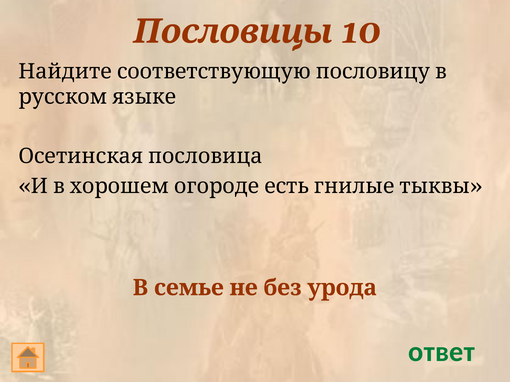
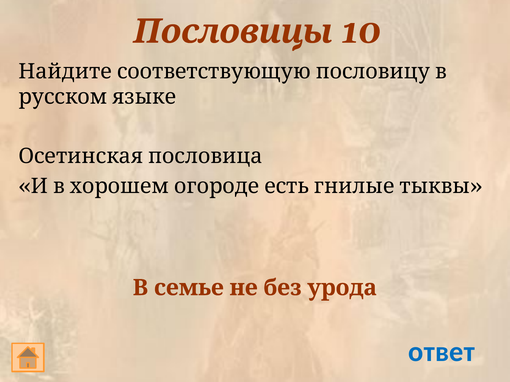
ответ colour: green -> blue
